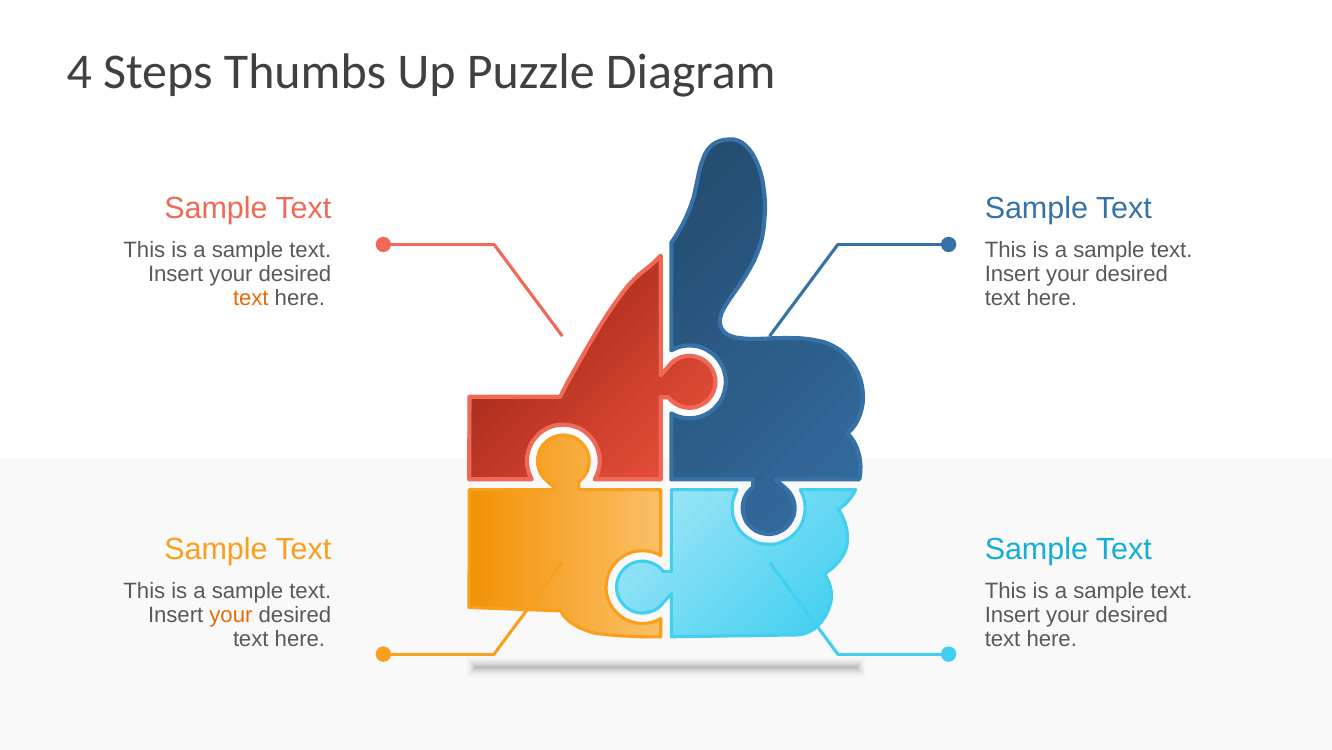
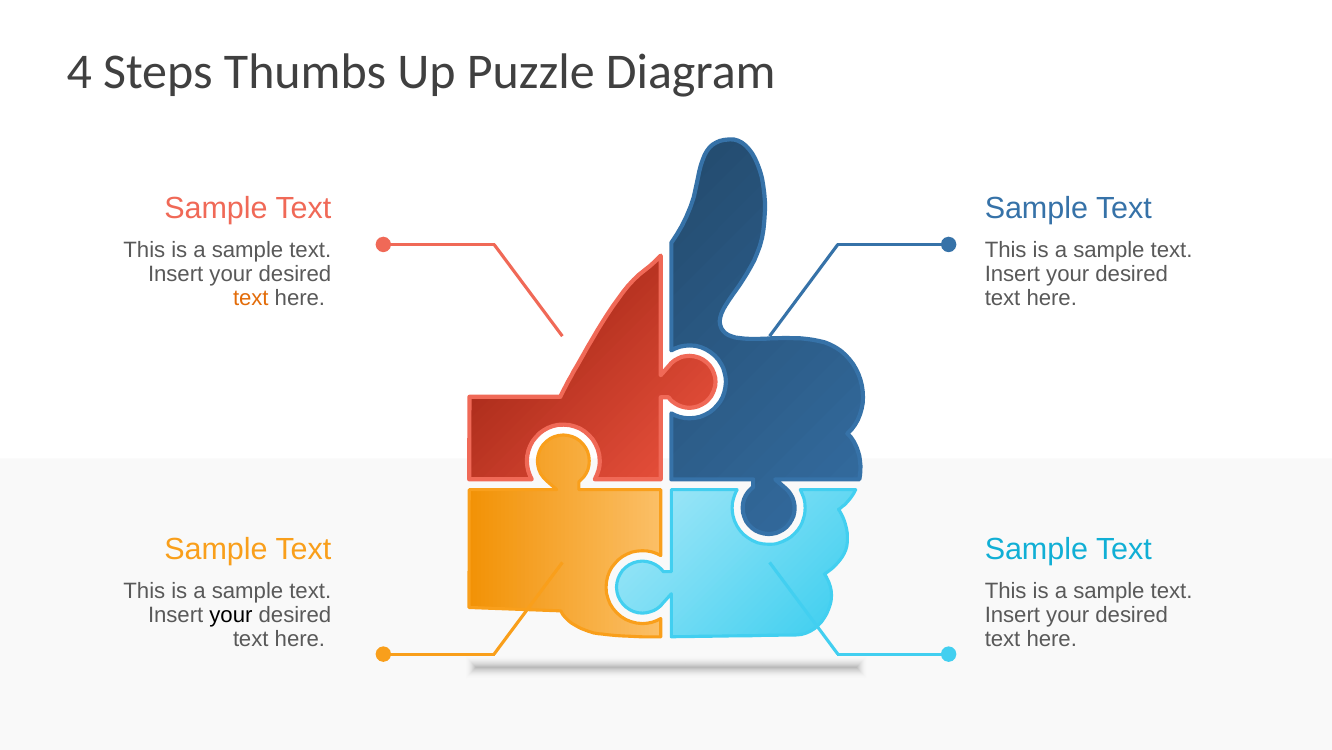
your at (231, 614) colour: orange -> black
